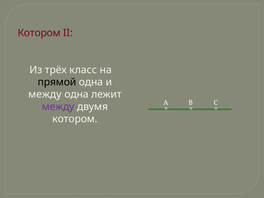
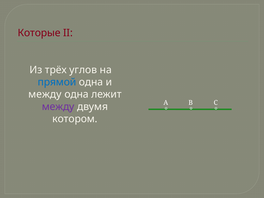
Котором at (39, 33): Котором -> Которые
класс: класс -> углов
прямой colour: black -> blue
